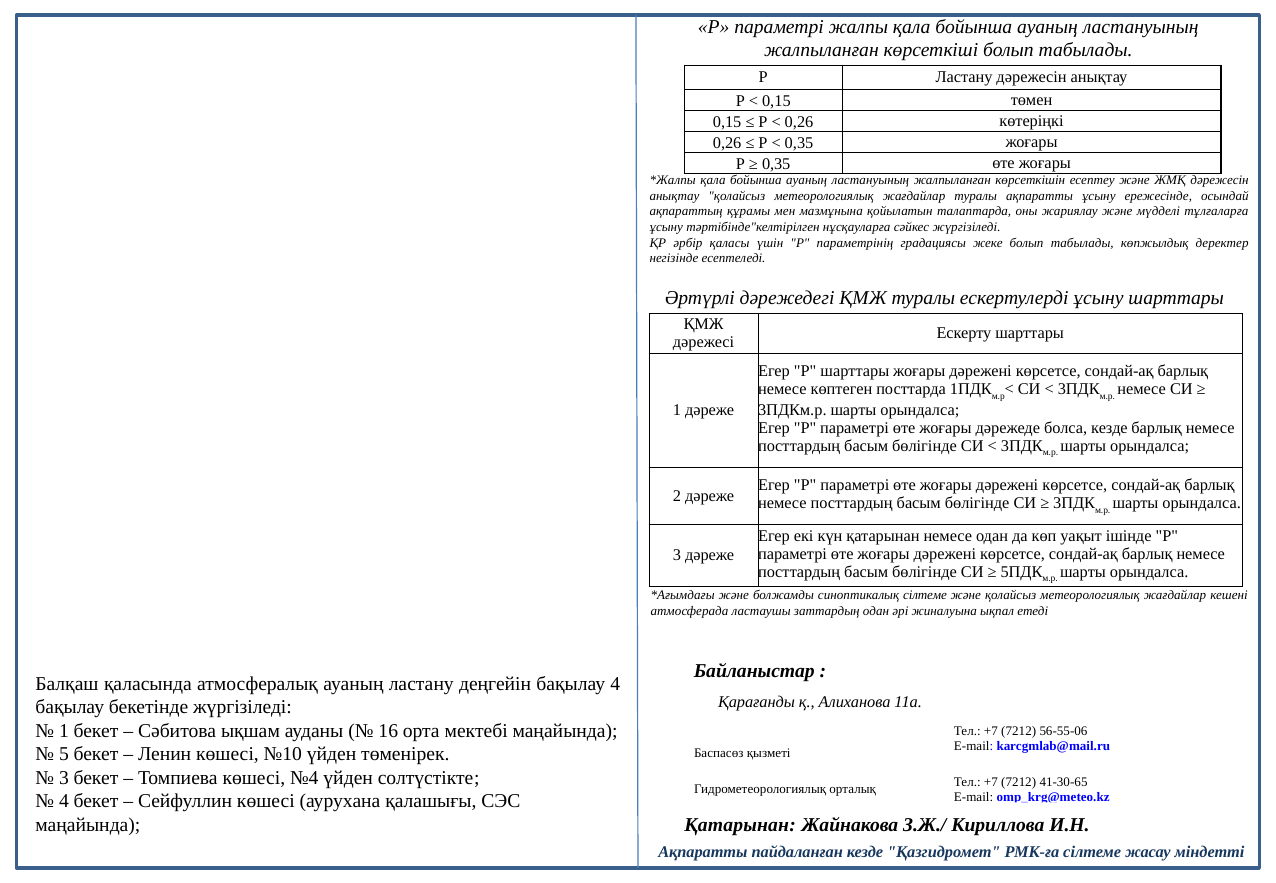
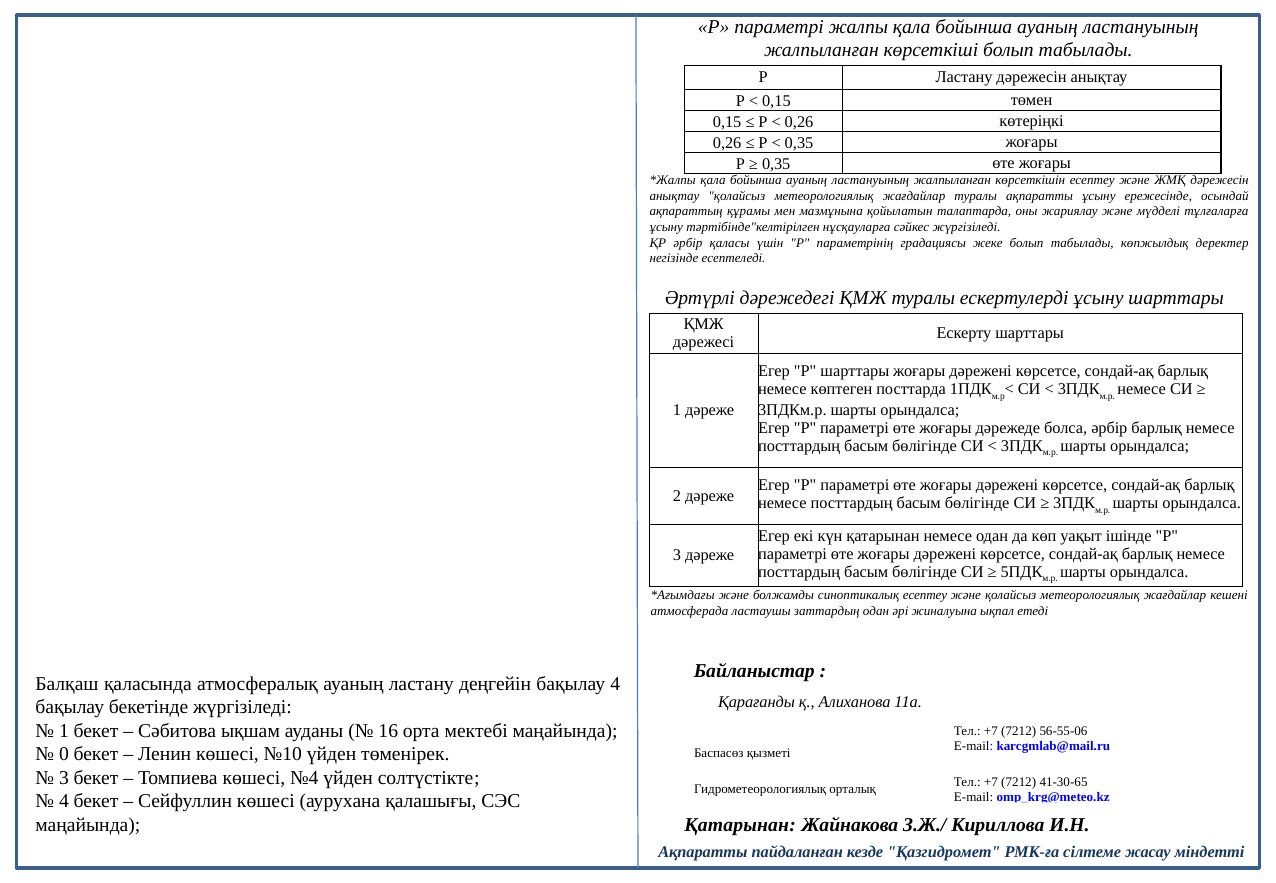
болса кезде: кезде -> әрбір
синоптикалық сілтеме: сілтеме -> есептеу
5: 5 -> 0
